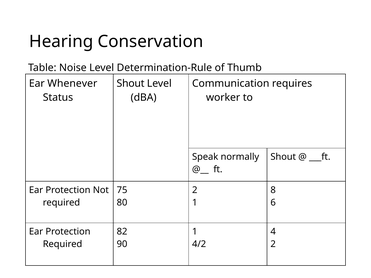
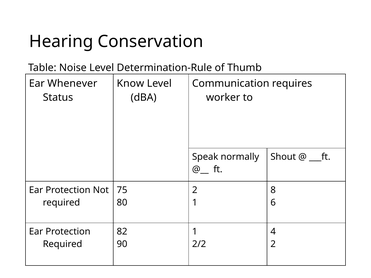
Shout at (131, 84): Shout -> Know
4/2: 4/2 -> 2/2
